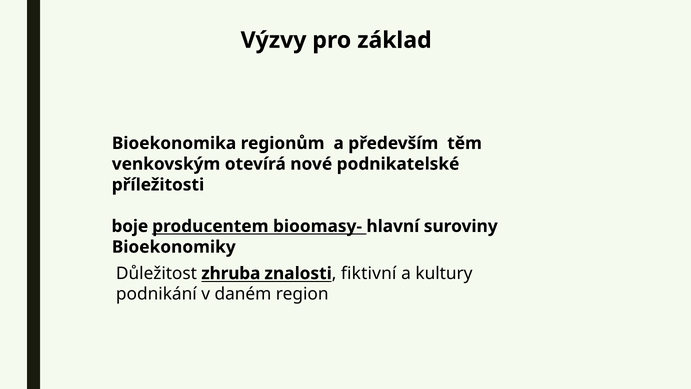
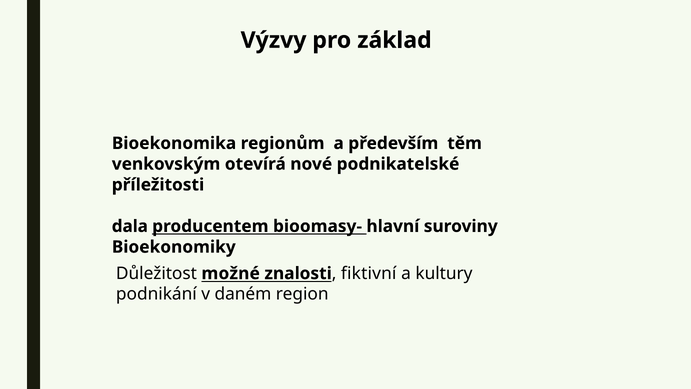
boje: boje -> dala
zhruba: zhruba -> možné
